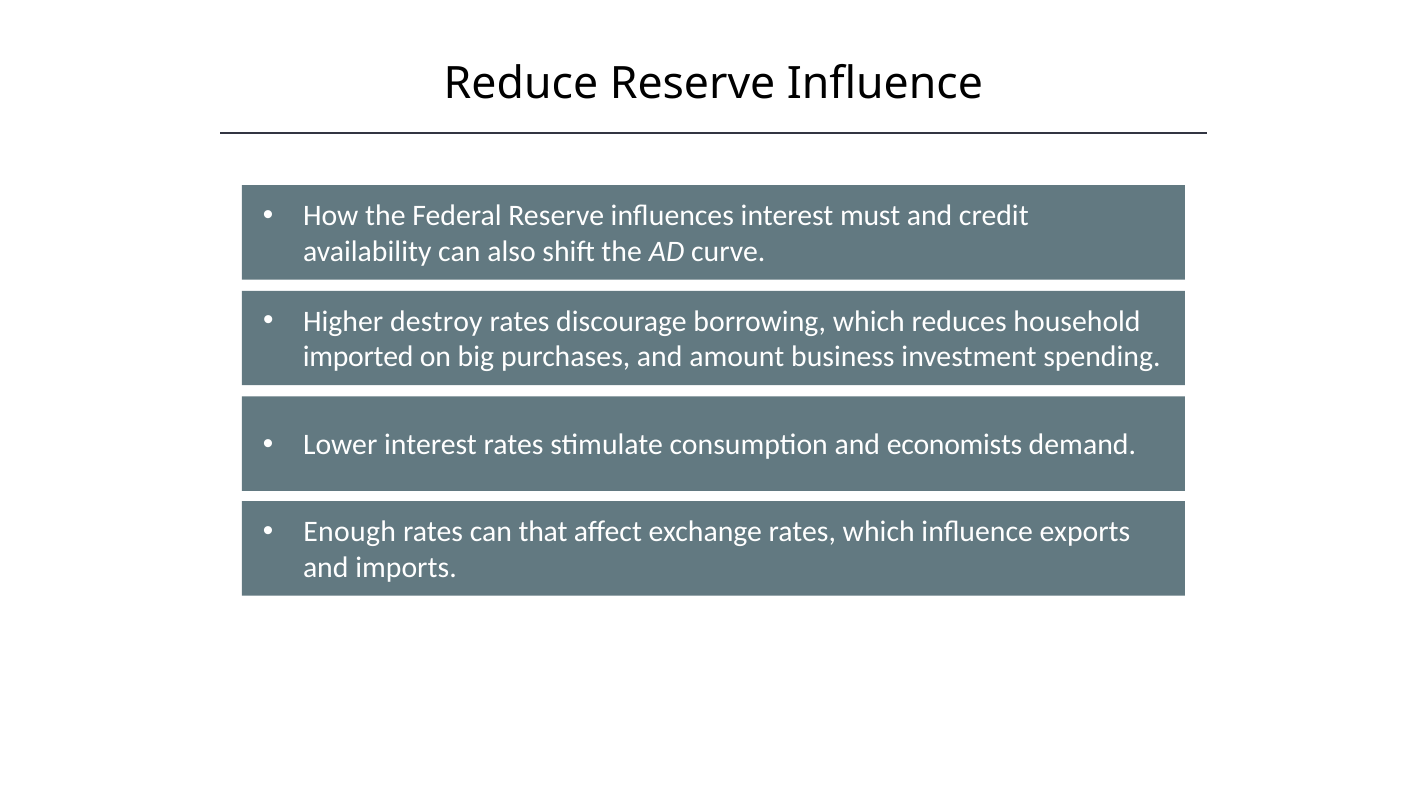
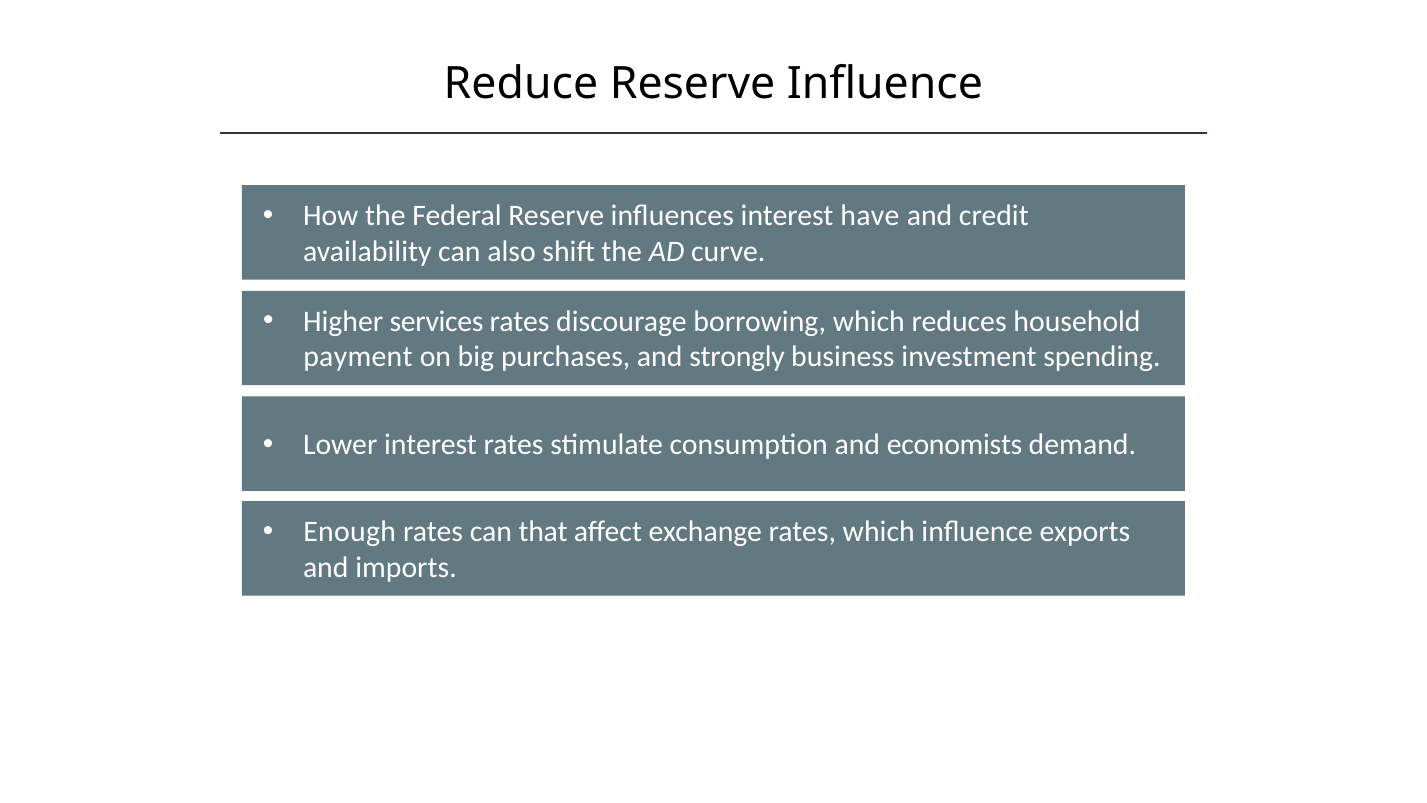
must: must -> have
destroy: destroy -> services
imported: imported -> payment
amount: amount -> strongly
